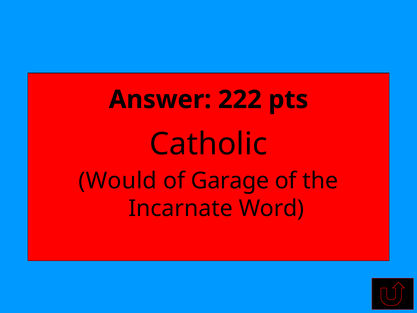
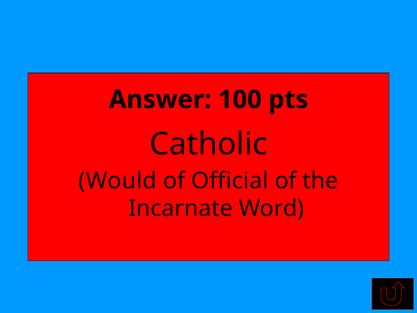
222: 222 -> 100
Garage: Garage -> Official
